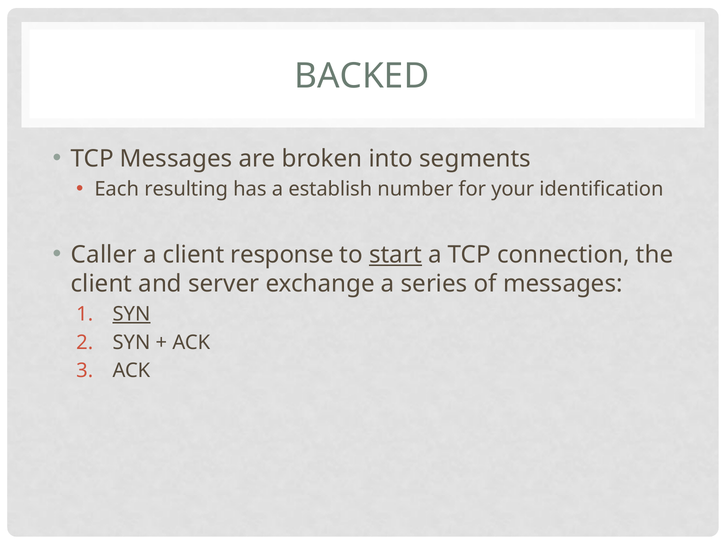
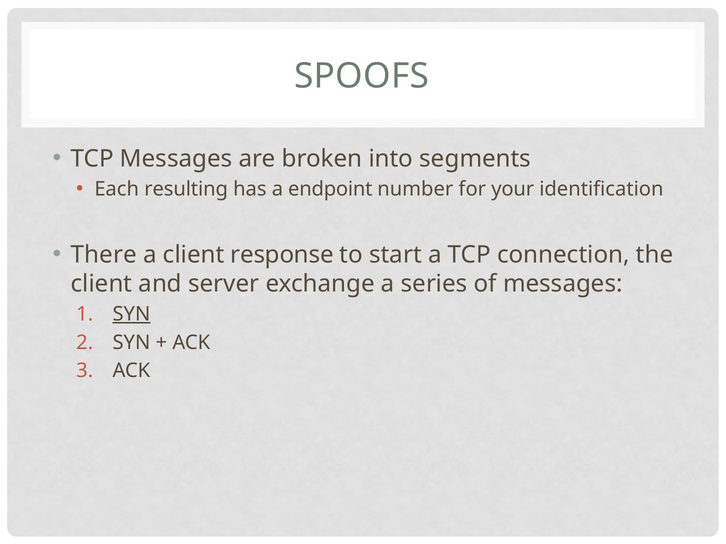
BACKED: BACKED -> SPOOFS
establish: establish -> endpoint
Caller: Caller -> There
start underline: present -> none
